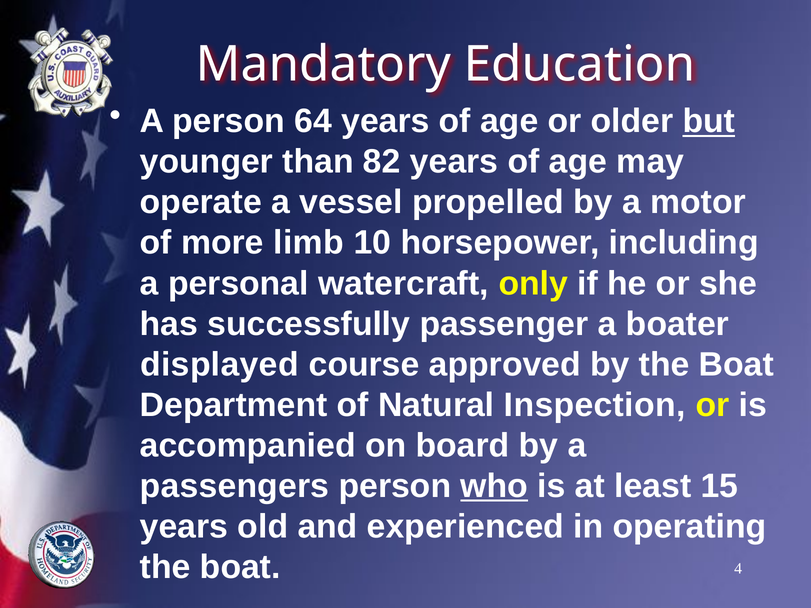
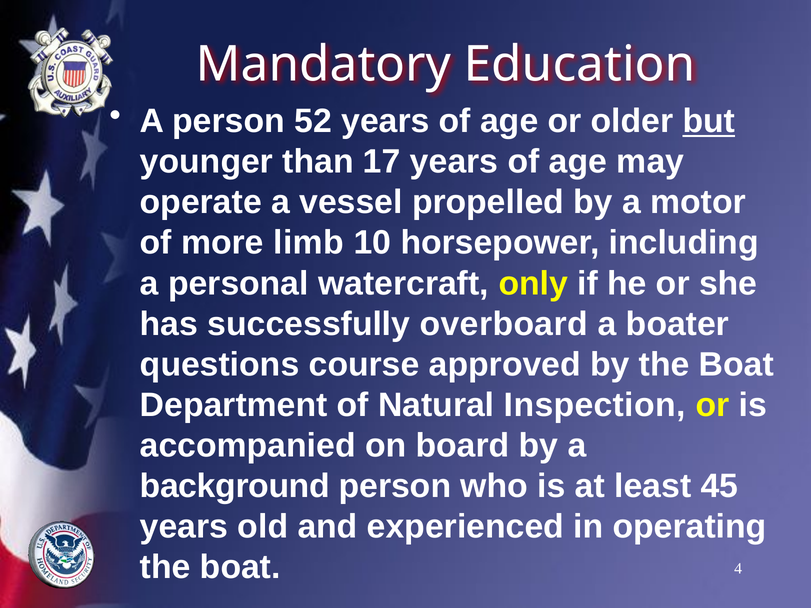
64: 64 -> 52
82: 82 -> 17
passenger: passenger -> overboard
displayed: displayed -> questions
passengers: passengers -> background
who underline: present -> none
15: 15 -> 45
